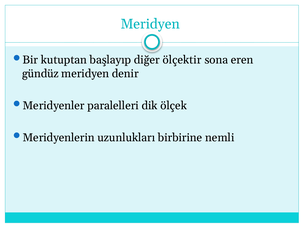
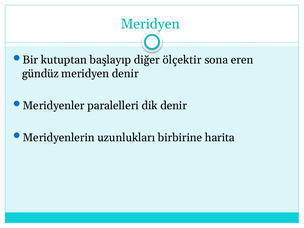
dik ölçek: ölçek -> denir
nemli: nemli -> harita
